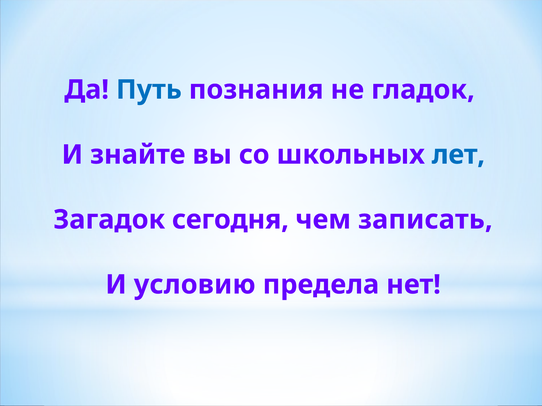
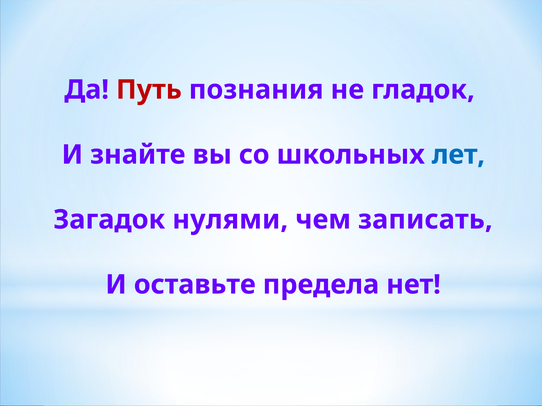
Путь colour: blue -> red
сегодня: сегодня -> нулями
условию: условию -> оставьте
